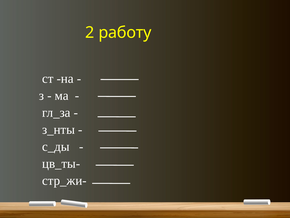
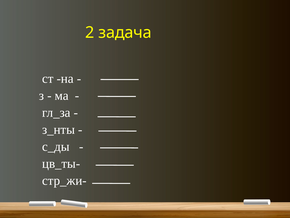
работу: работу -> задача
